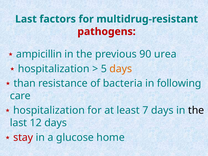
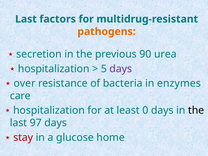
pathogens colour: red -> orange
ampicillin: ampicillin -> secretion
days at (121, 69) colour: orange -> purple
than: than -> over
following: following -> enzymes
7: 7 -> 0
12: 12 -> 97
